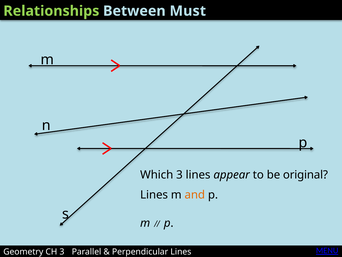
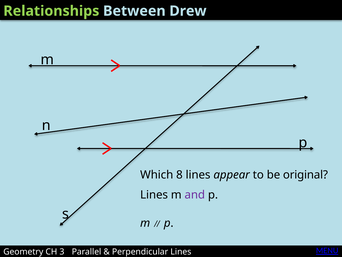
Must: Must -> Drew
Which 3: 3 -> 8
and colour: orange -> purple
